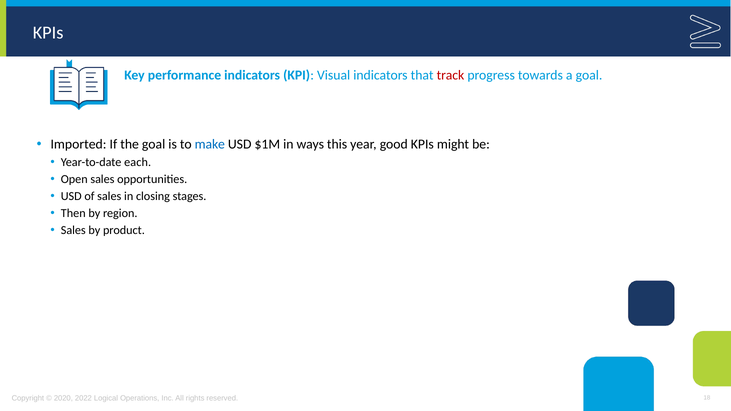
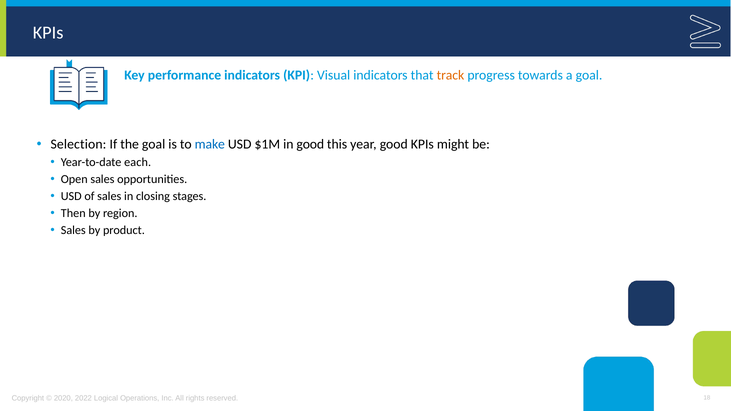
track colour: red -> orange
Imported: Imported -> Selection
in ways: ways -> good
